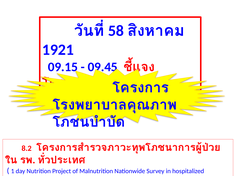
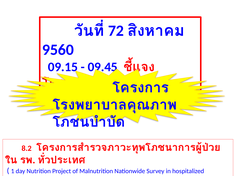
58: 58 -> 72
1921: 1921 -> 9560
